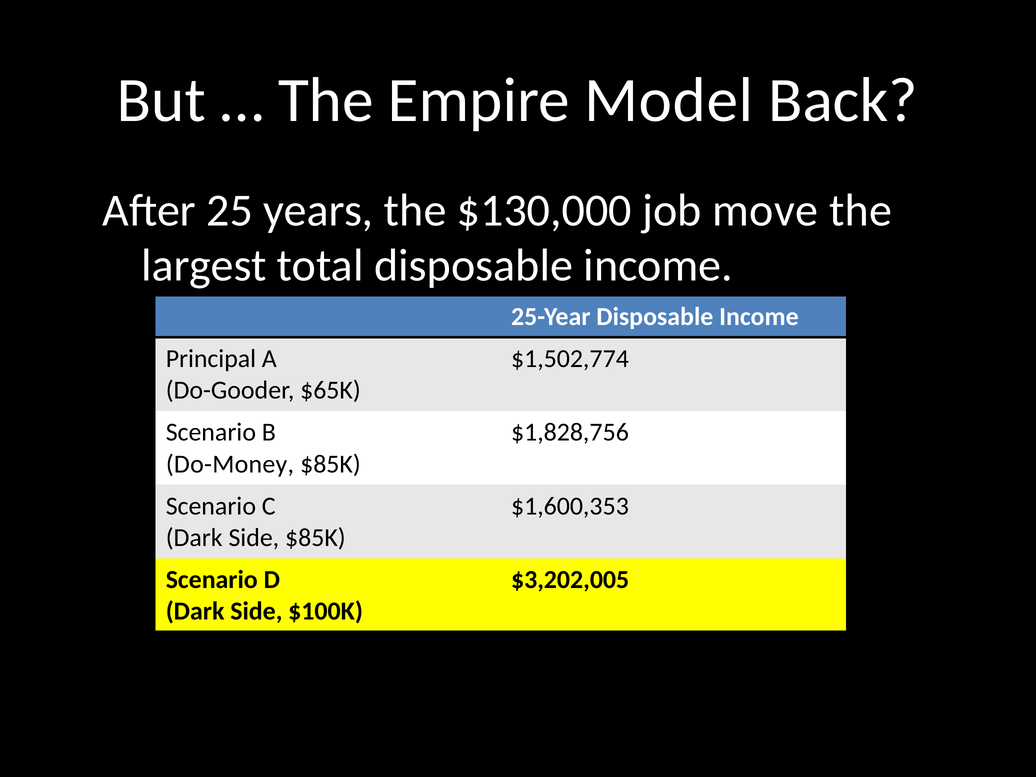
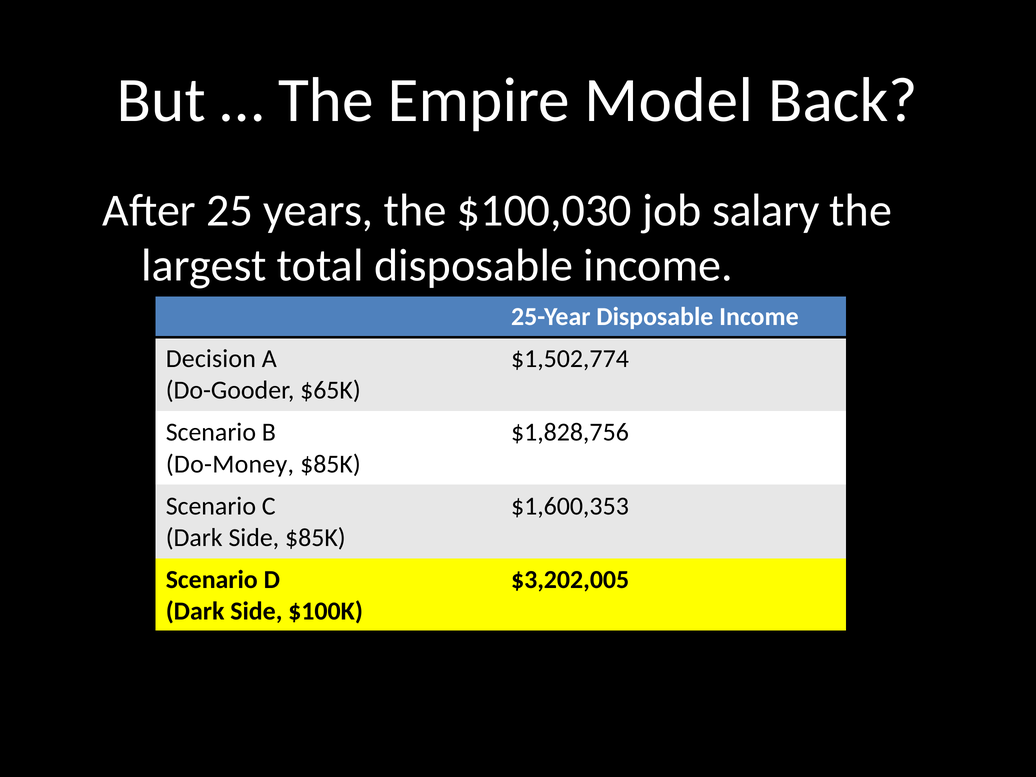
$130,000: $130,000 -> $100,030
move: move -> salary
Principal: Principal -> Decision
